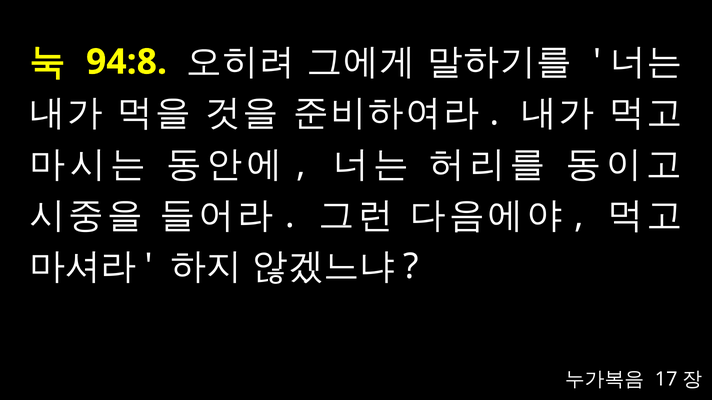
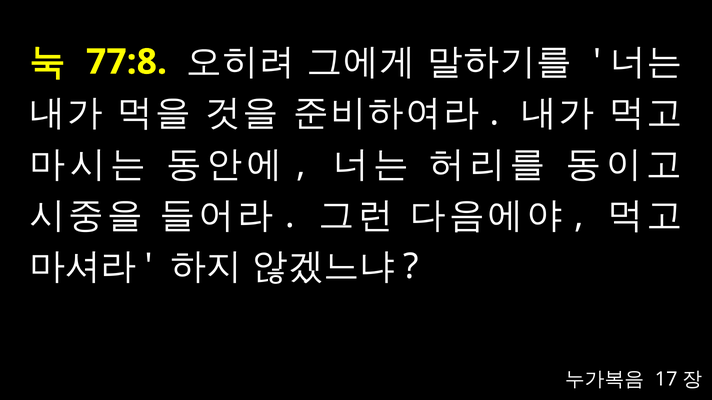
94:8: 94:8 -> 77:8
